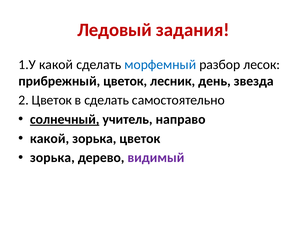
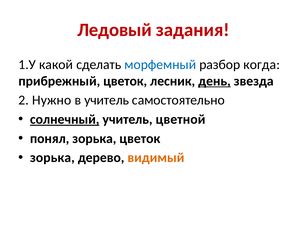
лесок: лесок -> когда
день underline: none -> present
2 Цветок: Цветок -> Нужно
в сделать: сделать -> учитель
направо: направо -> цветной
какой at (50, 138): какой -> понял
видимый colour: purple -> orange
